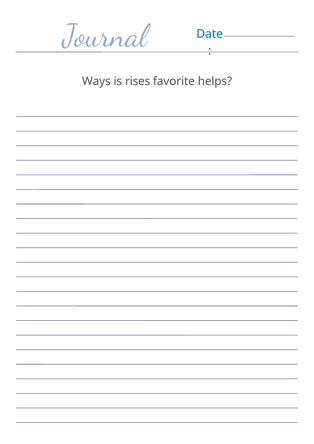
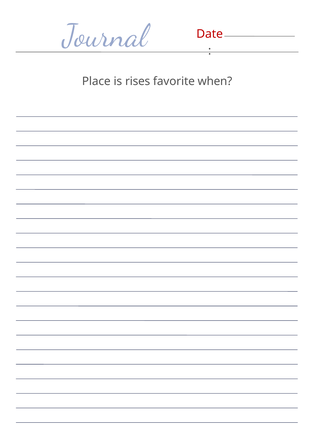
Date colour: blue -> red
Ways: Ways -> Place
helps: helps -> when
